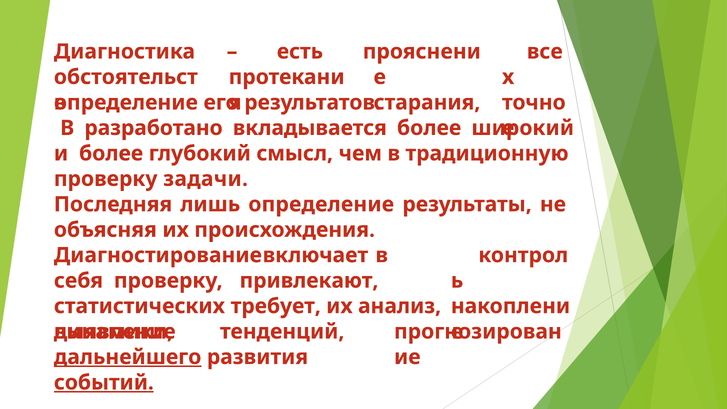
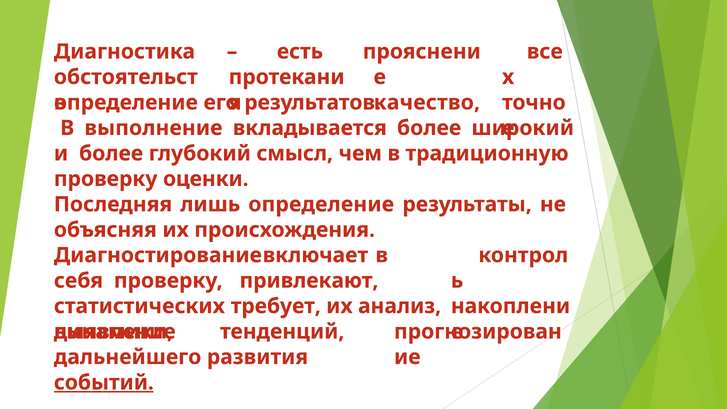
старания: старания -> качество
разработано: разработано -> выполнение
задачи: задачи -> оценки
дальнейшего underline: present -> none
